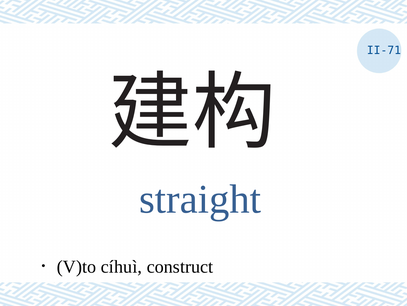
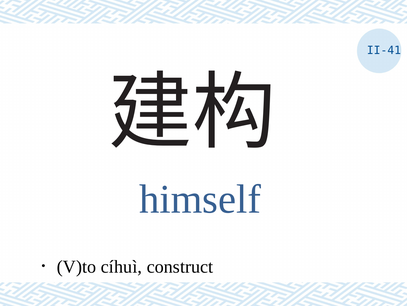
II-71: II-71 -> II-41
straight: straight -> himself
